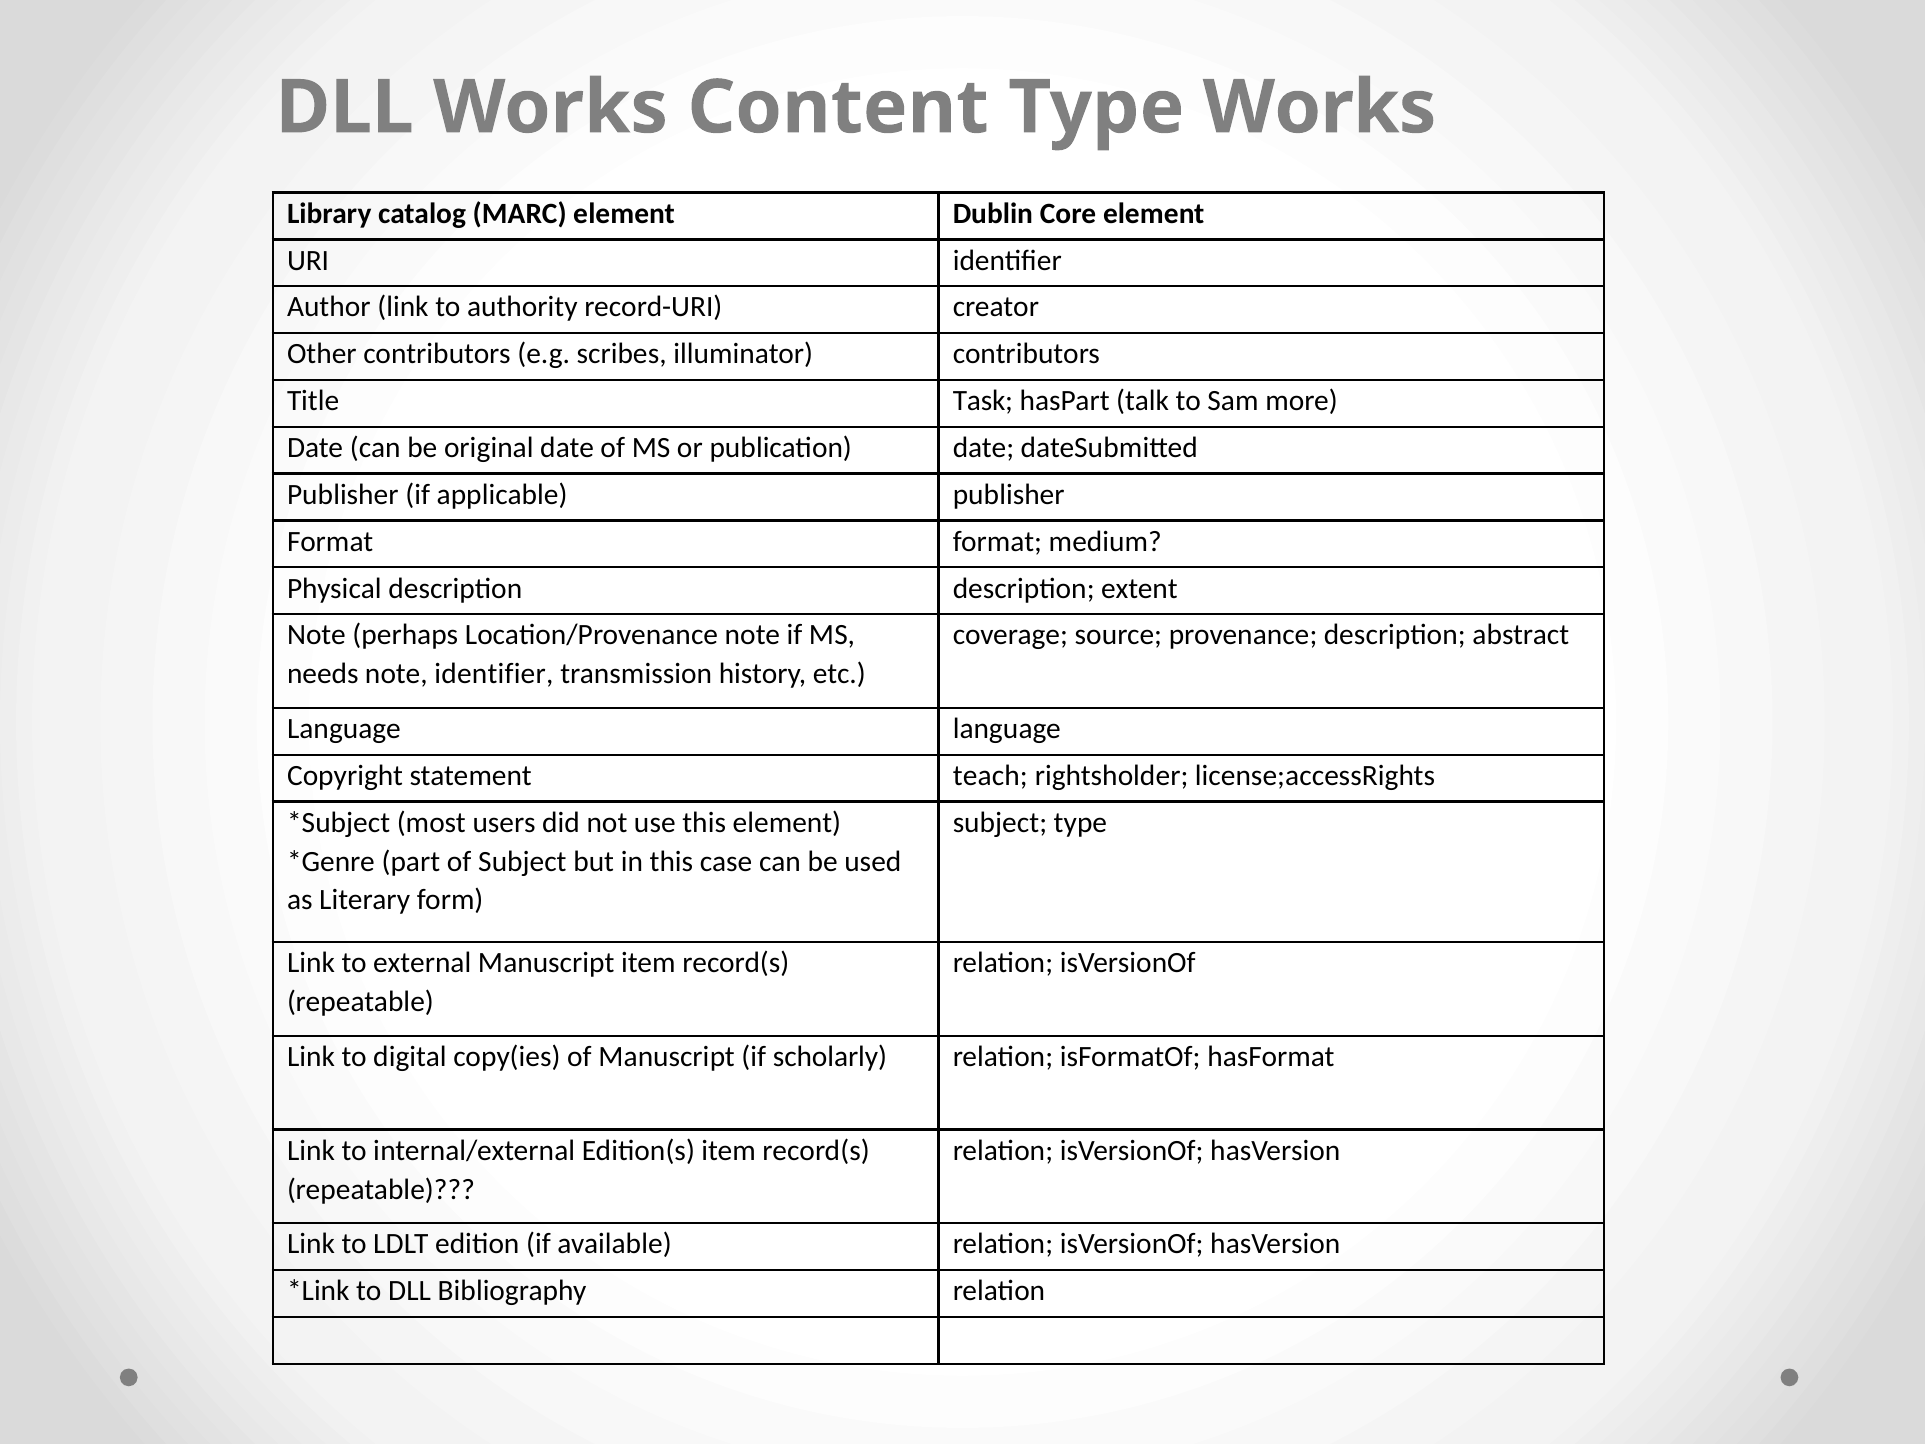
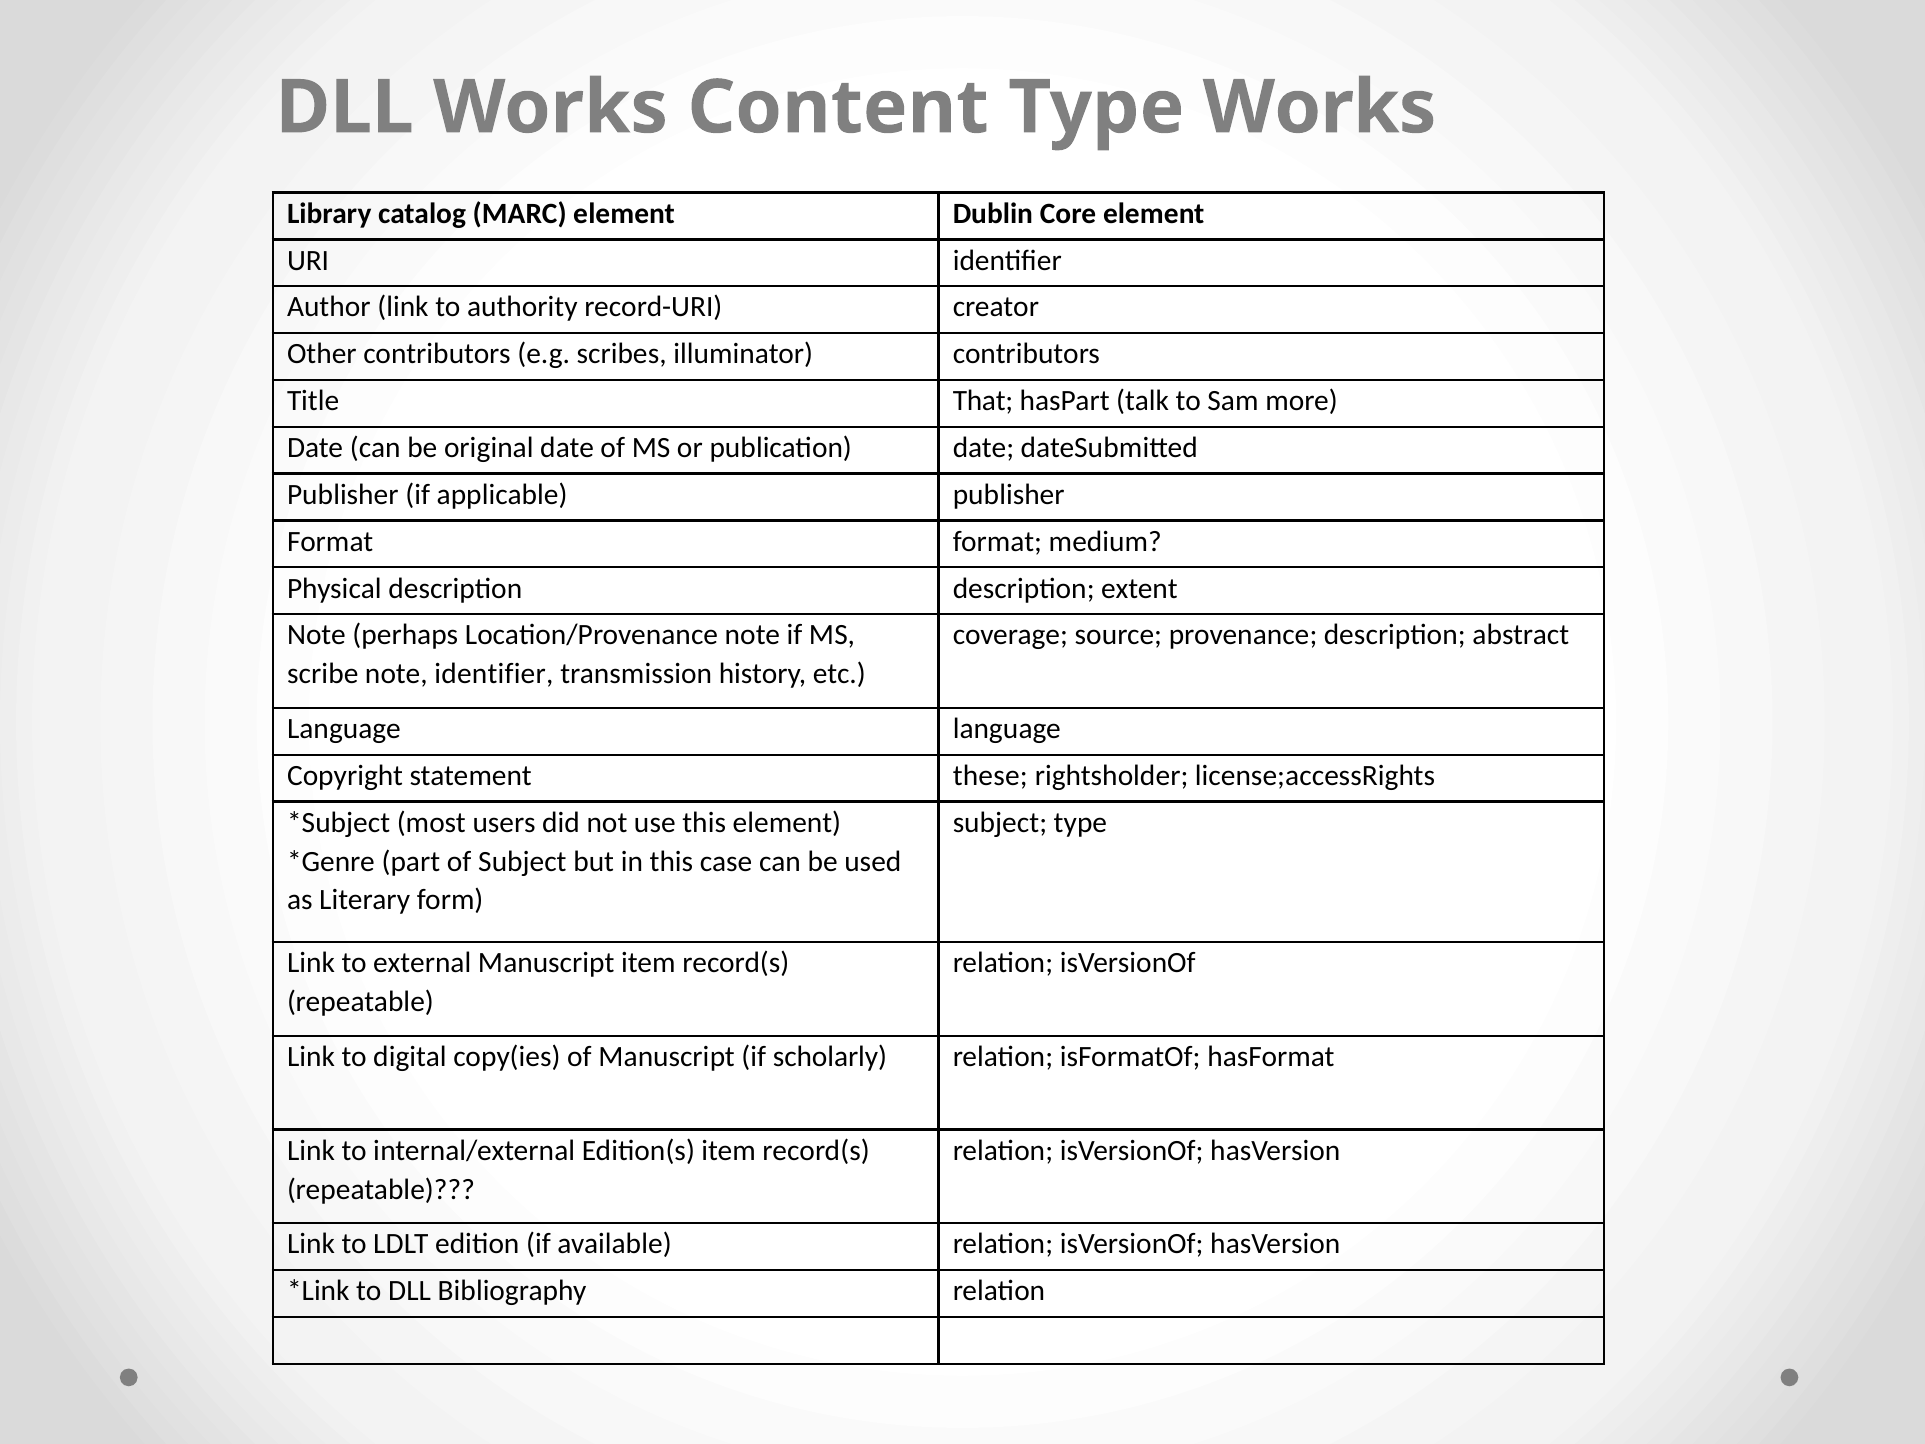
Task: Task -> That
needs: needs -> scribe
teach: teach -> these
